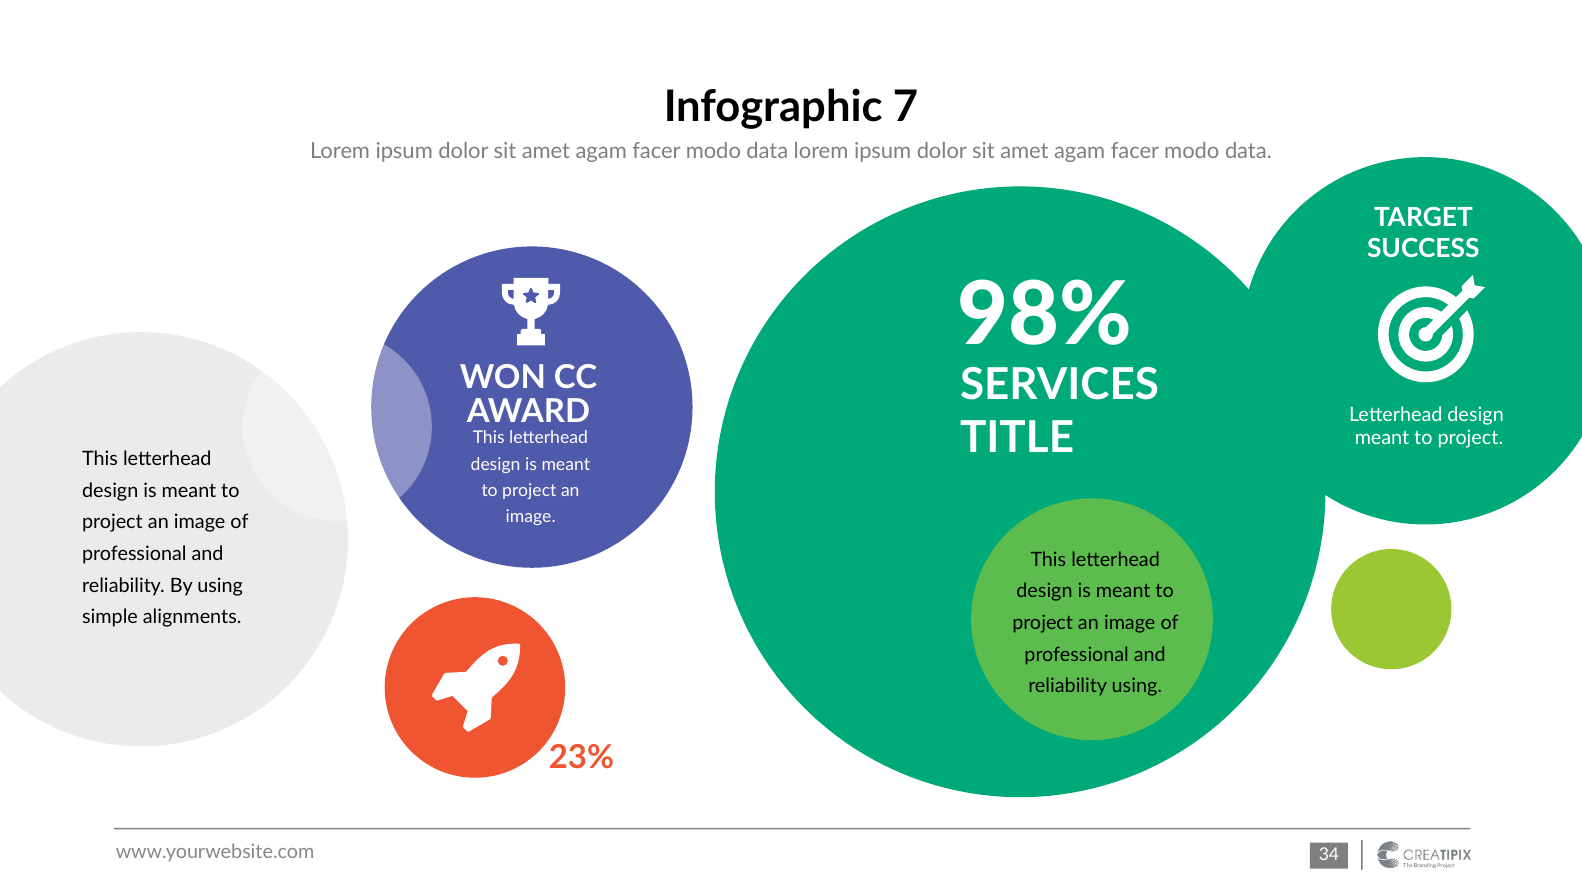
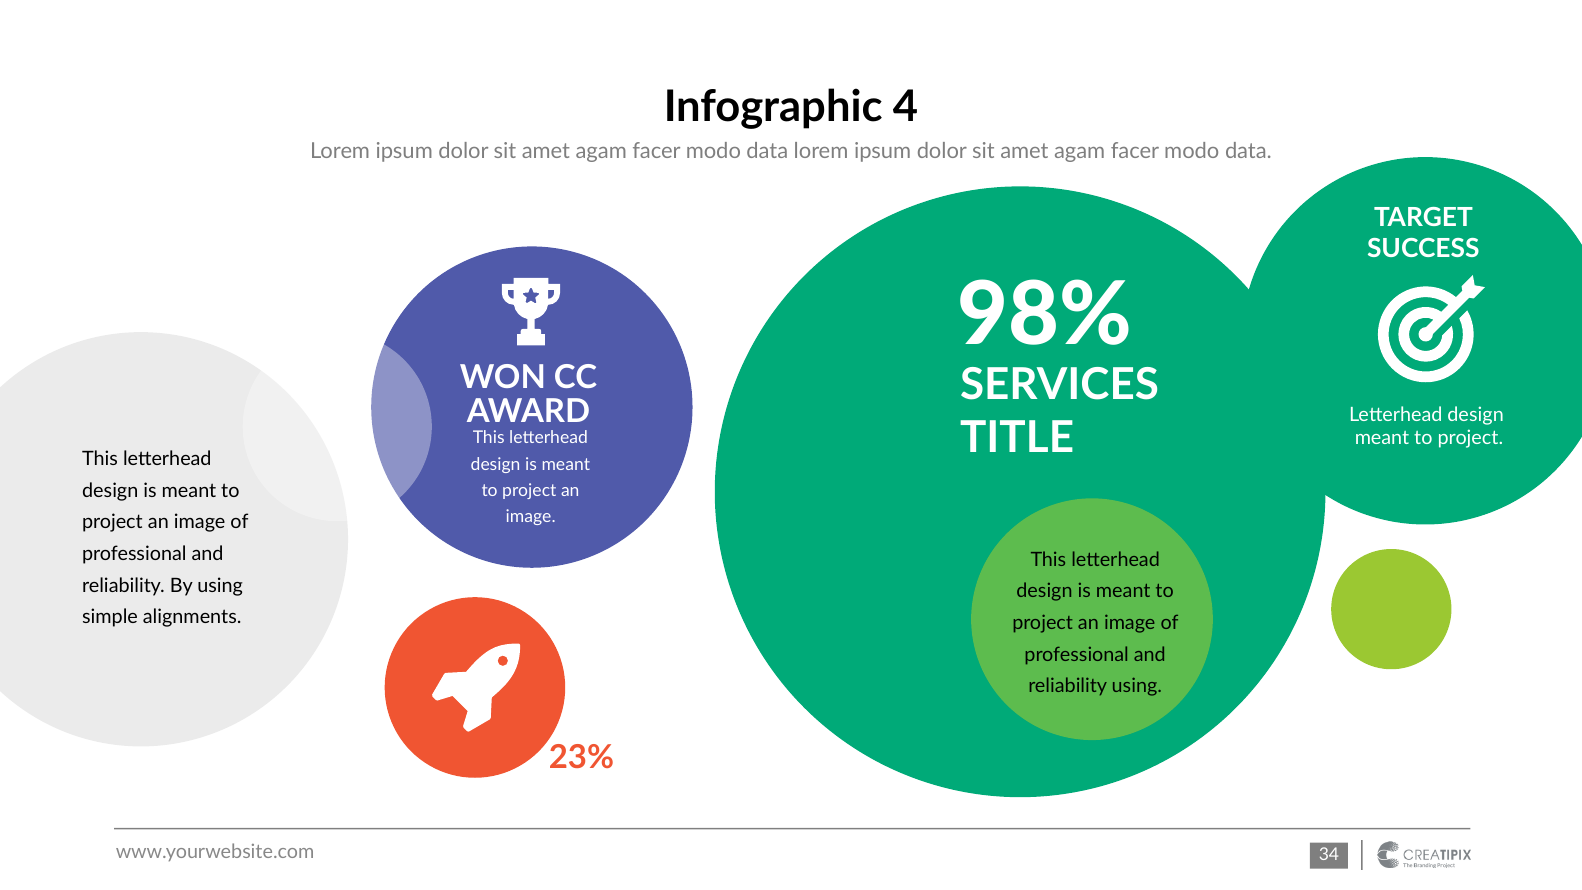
7: 7 -> 4
